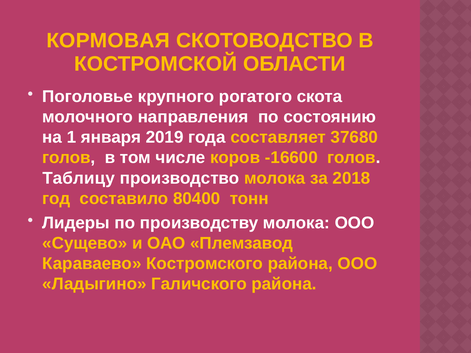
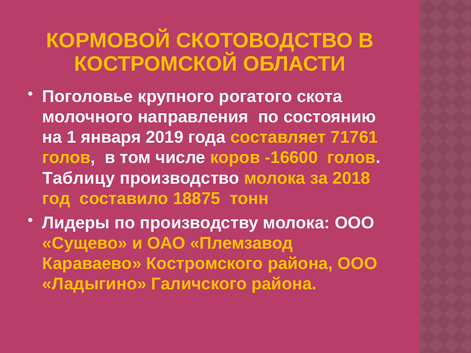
КОРМОВАЯ: КОРМОВАЯ -> КОРМОВОЙ
37680: 37680 -> 71761
80400: 80400 -> 18875
